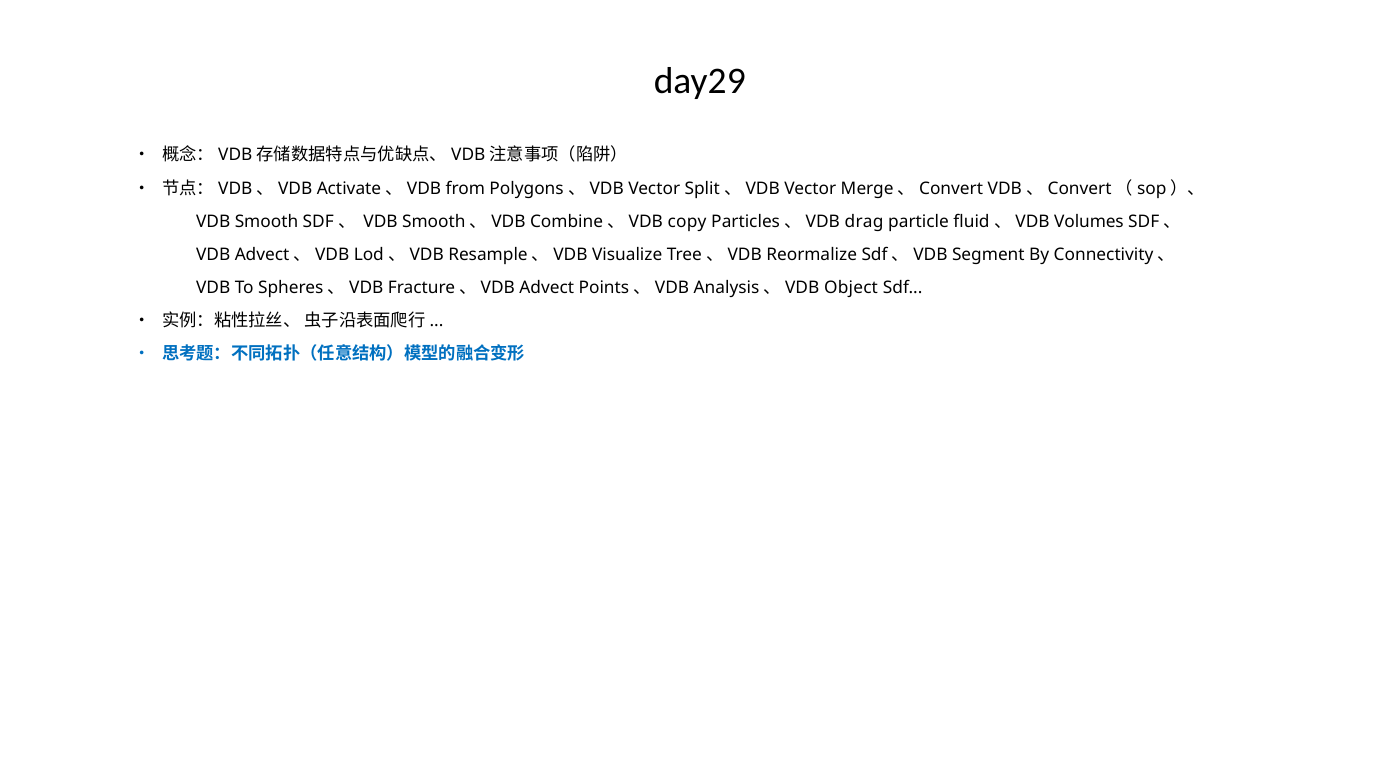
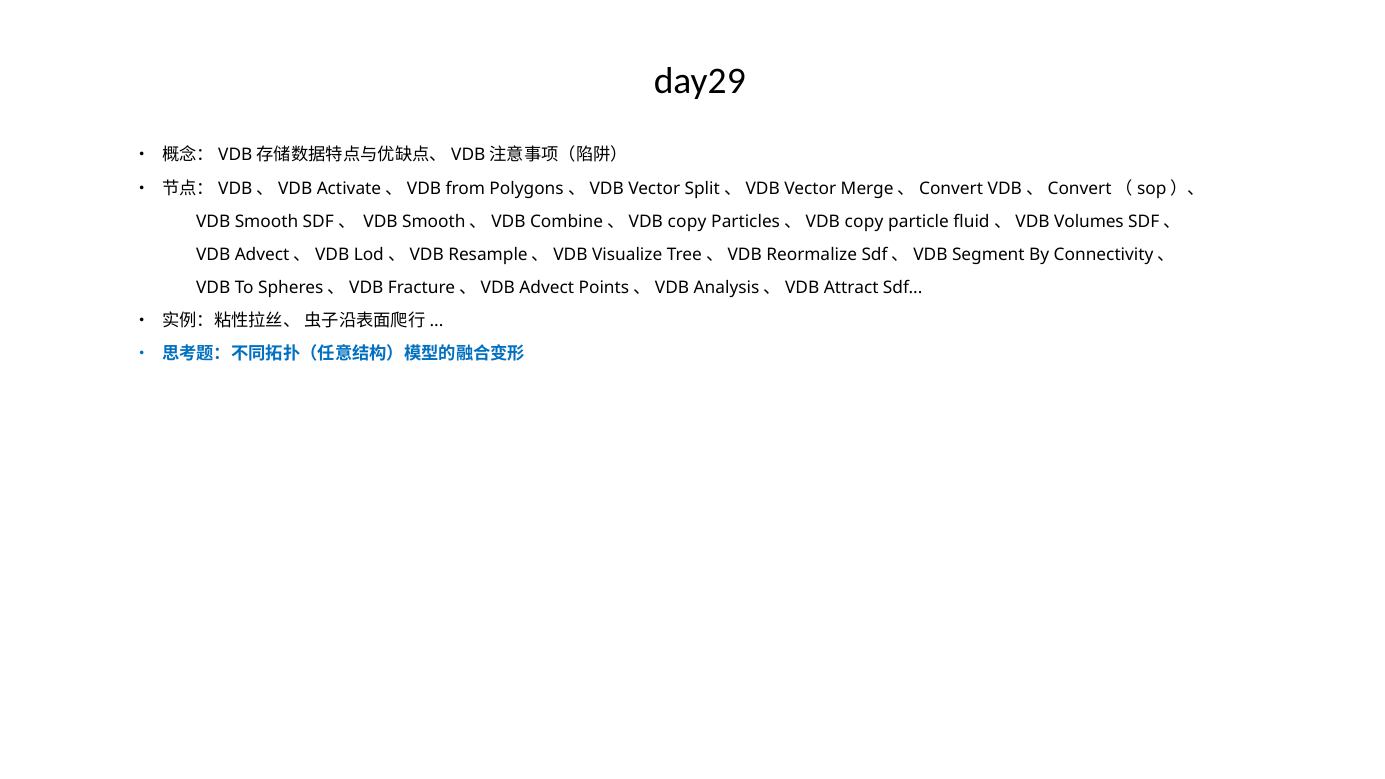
Particles、VDB drag: drag -> copy
Object: Object -> Attract
